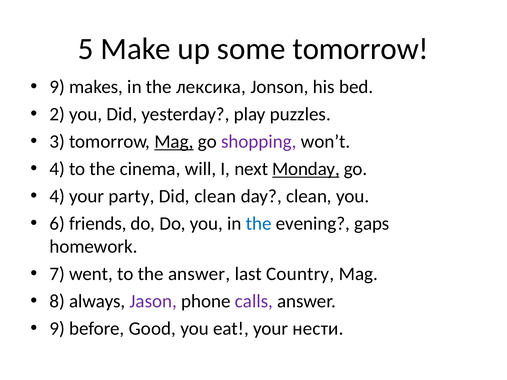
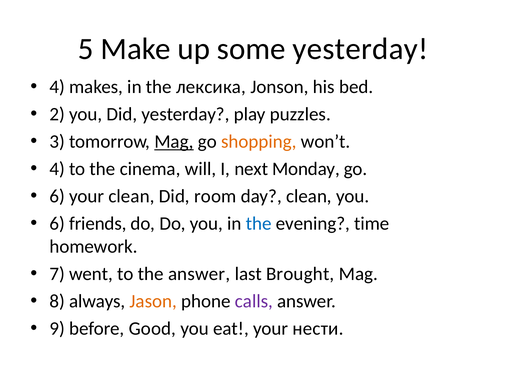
some tomorrow: tomorrow -> yesterday
9 at (57, 87): 9 -> 4
shopping colour: purple -> orange
Monday underline: present -> none
4 at (57, 196): 4 -> 6
your party: party -> clean
Did clean: clean -> room
gaps: gaps -> time
Country: Country -> Brought
Jason colour: purple -> orange
